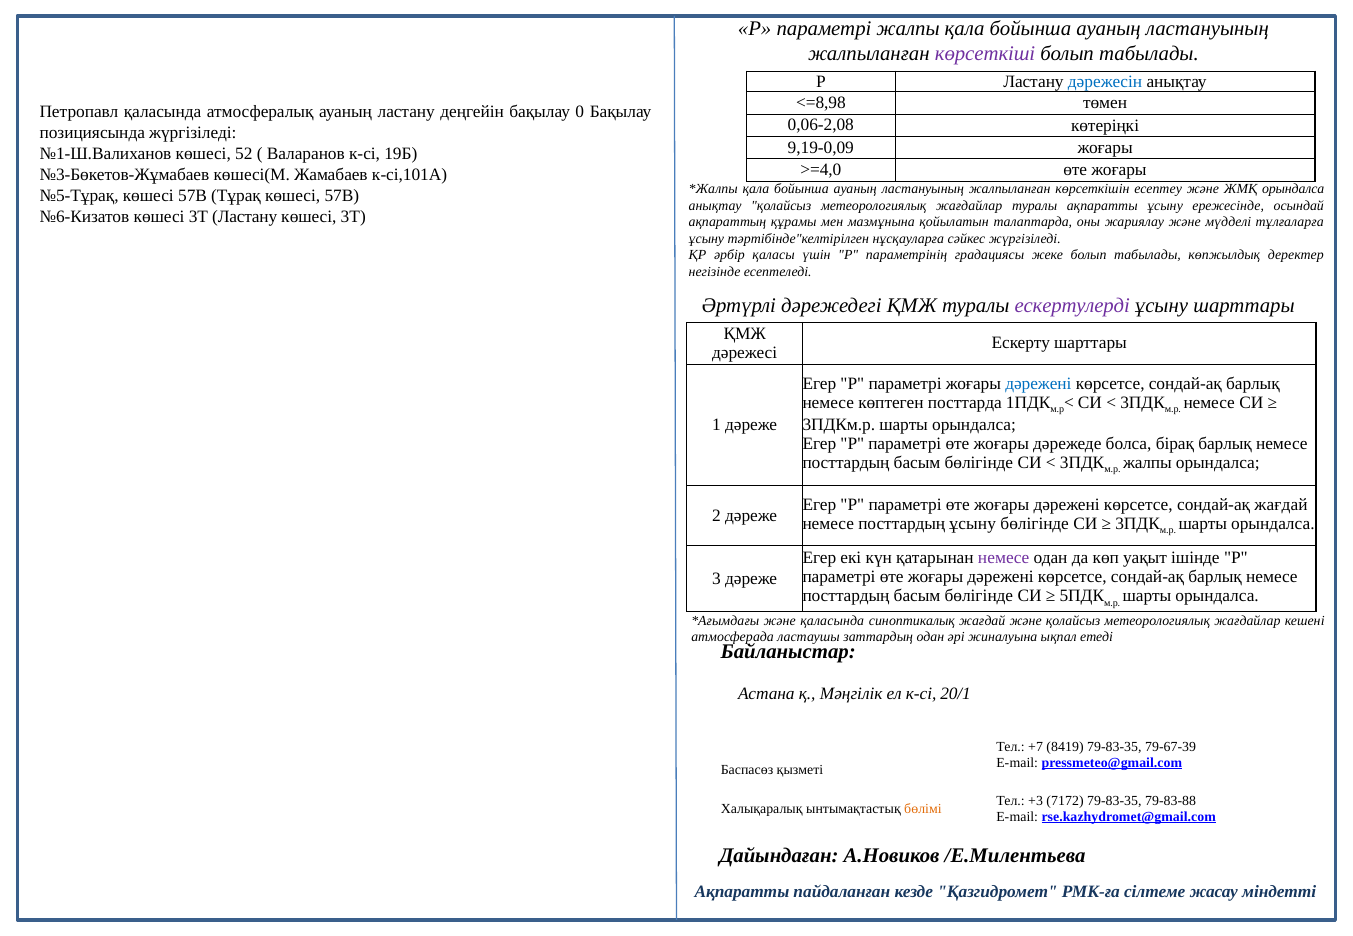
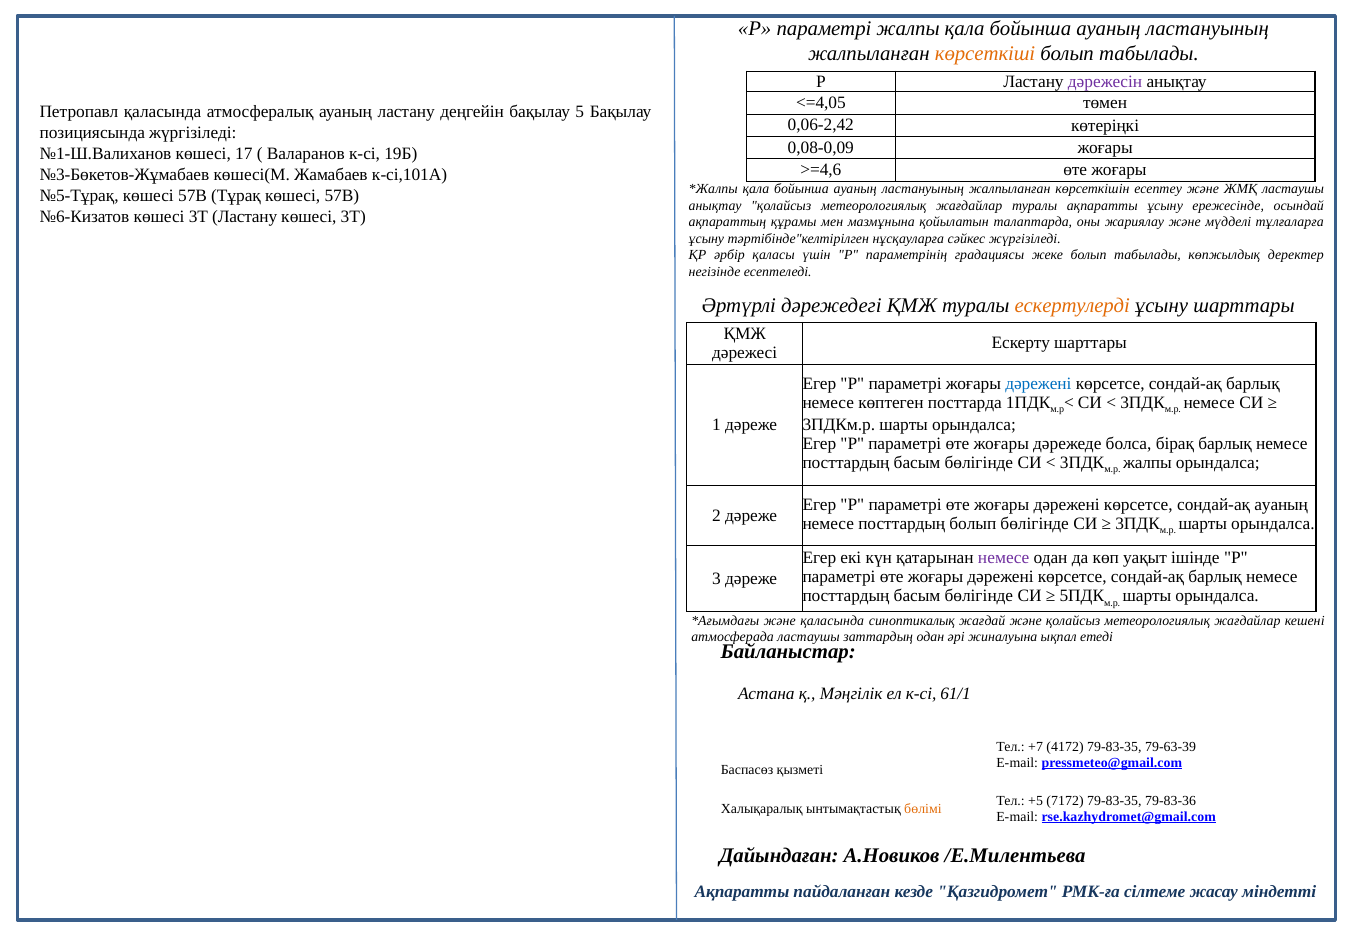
көрсеткіші colour: purple -> orange
дәрежесін colour: blue -> purple
<=8,98: <=8,98 -> <=4,05
0: 0 -> 5
0,06-2,08: 0,06-2,08 -> 0,06-2,42
9,19-0,09: 9,19-0,09 -> 0,08-0,09
52: 52 -> 17
>=4,0: >=4,0 -> >=4,6
ЖМҚ орындалса: орындалса -> ластаушы
ескертулерді colour: purple -> orange
сондай-ақ жағдай: жағдай -> ауаның
посттардың ұсыну: ұсыну -> болып
20/1: 20/1 -> 61/1
8419: 8419 -> 4172
79-67-39: 79-67-39 -> 79-63-39
+3: +3 -> +5
79-83-88: 79-83-88 -> 79-83-36
